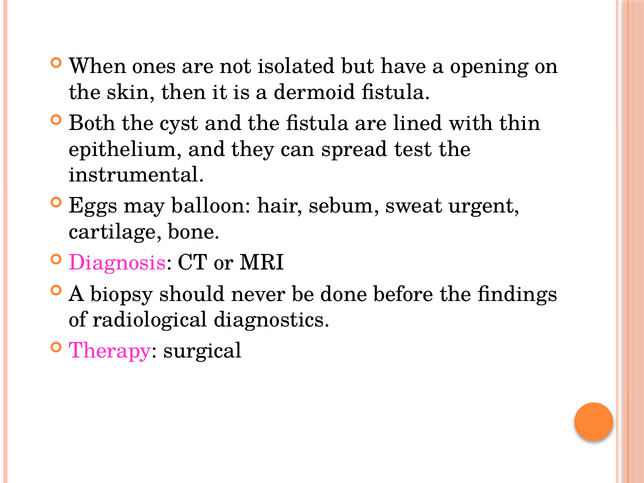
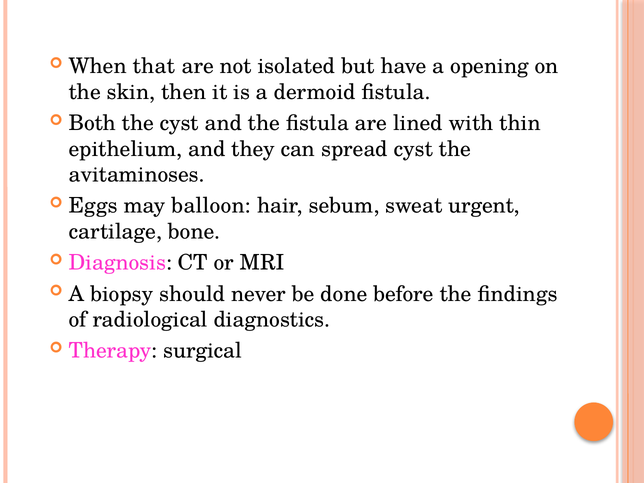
ones: ones -> that
spread test: test -> cyst
instrumental: instrumental -> avitaminoses
